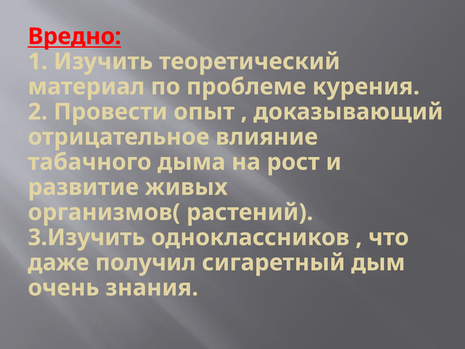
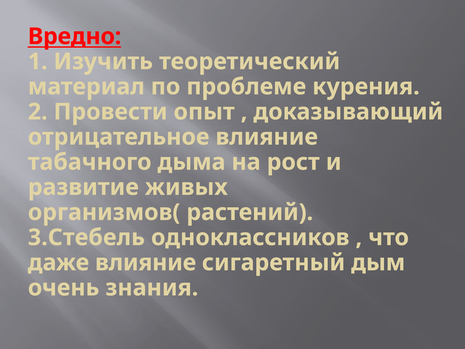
3.Изучить: 3.Изучить -> 3.Стебель
даже получил: получил -> влияние
